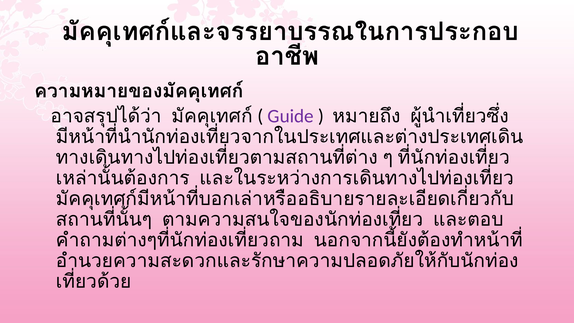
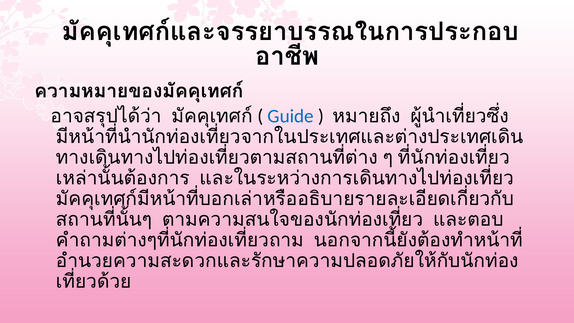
Guide colour: purple -> blue
